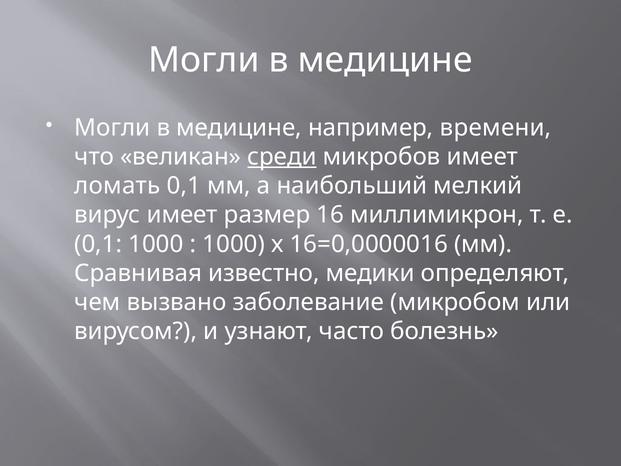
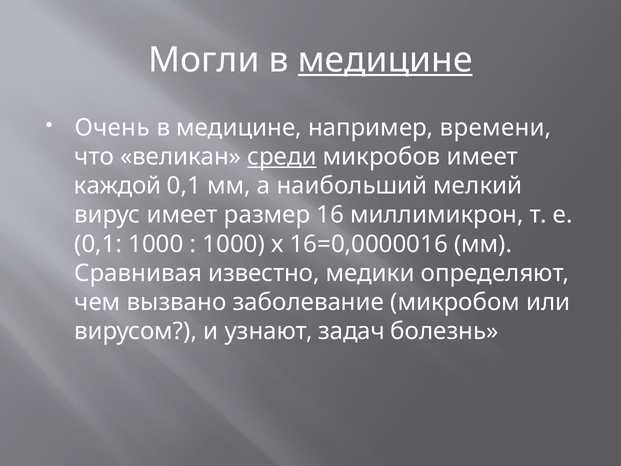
медицине at (385, 60) underline: none -> present
Могли at (112, 128): Могли -> Очень
ломать: ломать -> каждой
часто: часто -> задач
